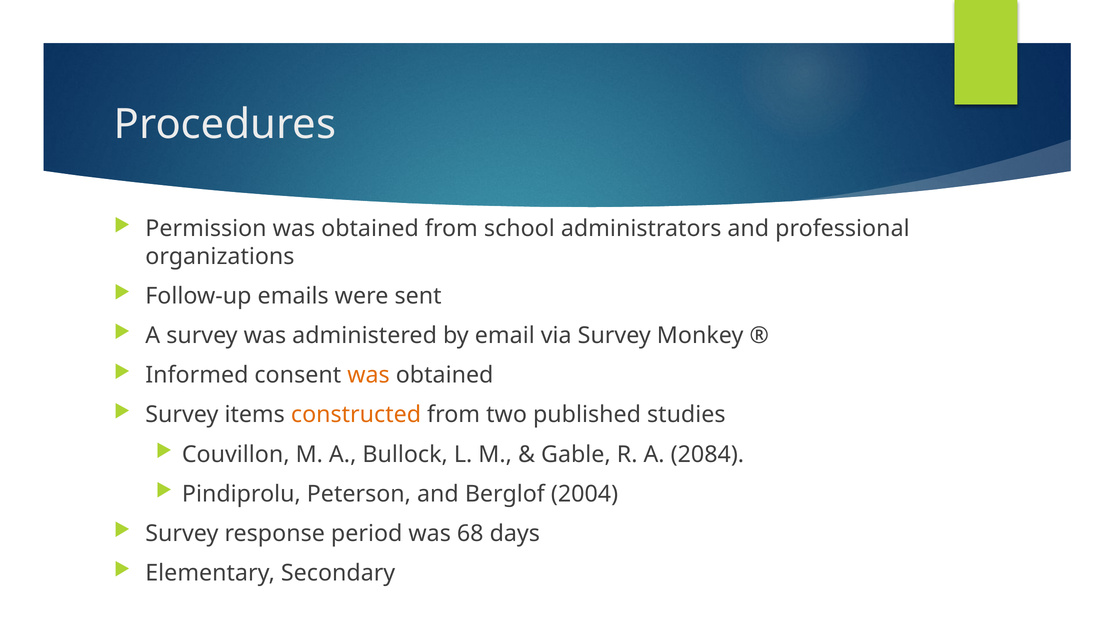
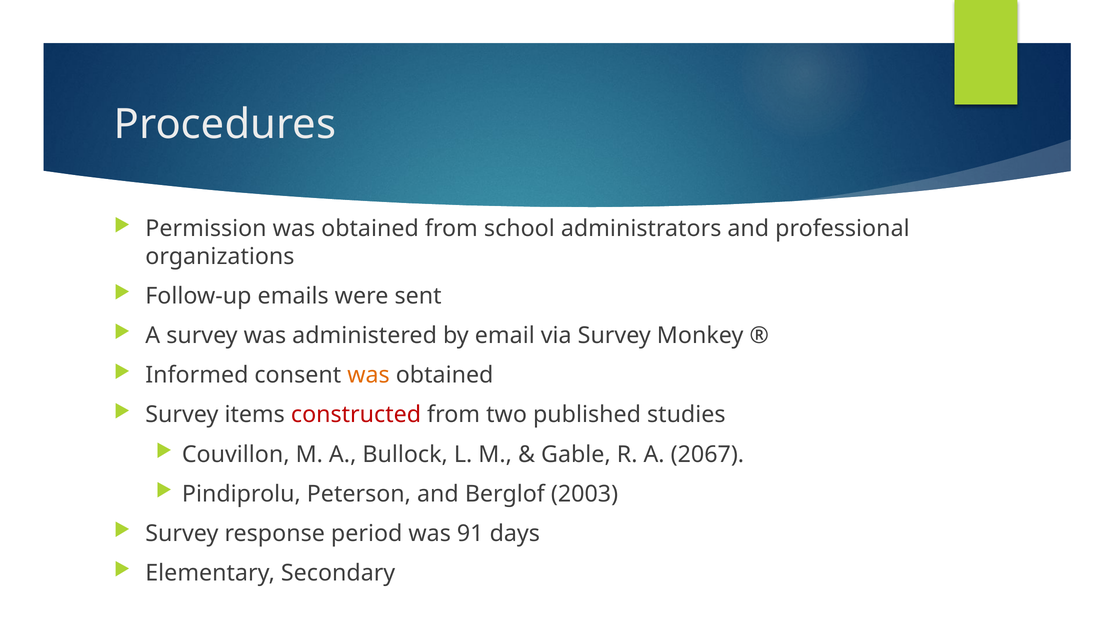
constructed colour: orange -> red
2084: 2084 -> 2067
2004: 2004 -> 2003
68: 68 -> 91
